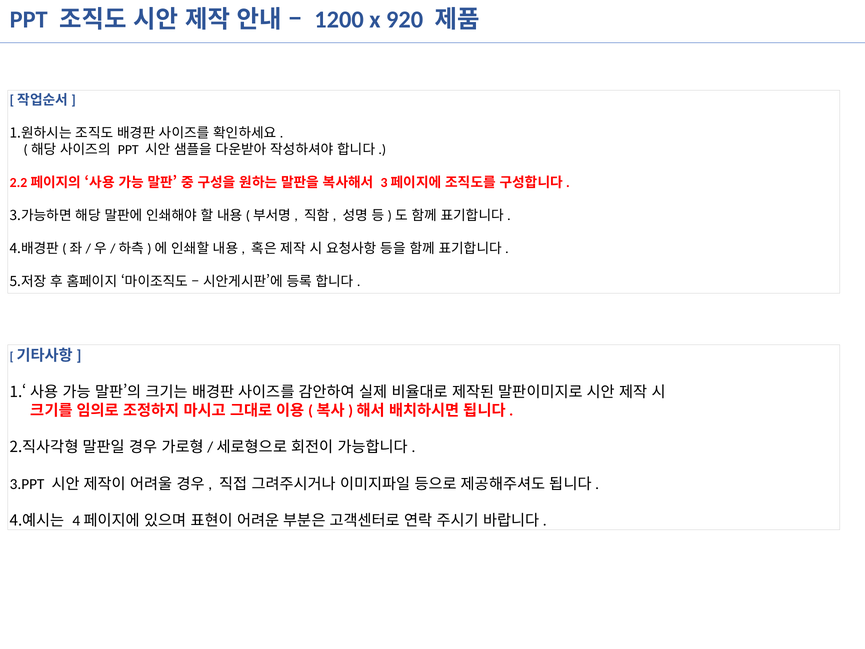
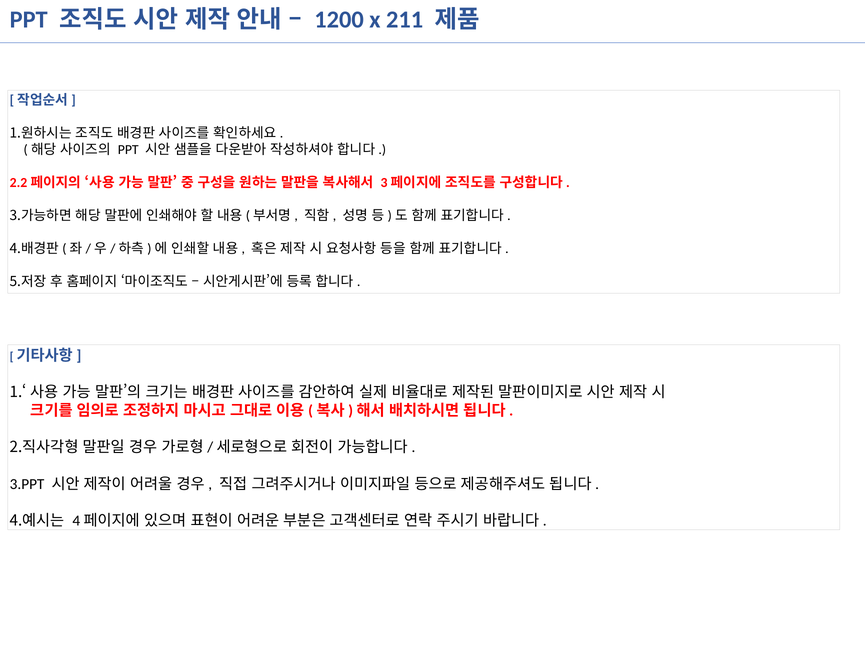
920: 920 -> 211
